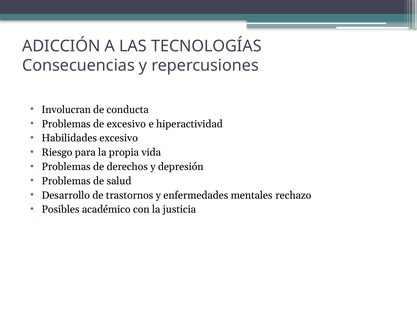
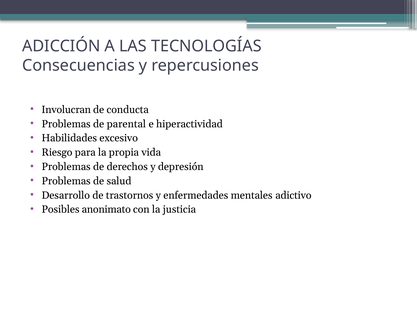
de excesivo: excesivo -> parental
rechazo: rechazo -> adictivo
académico: académico -> anonimato
